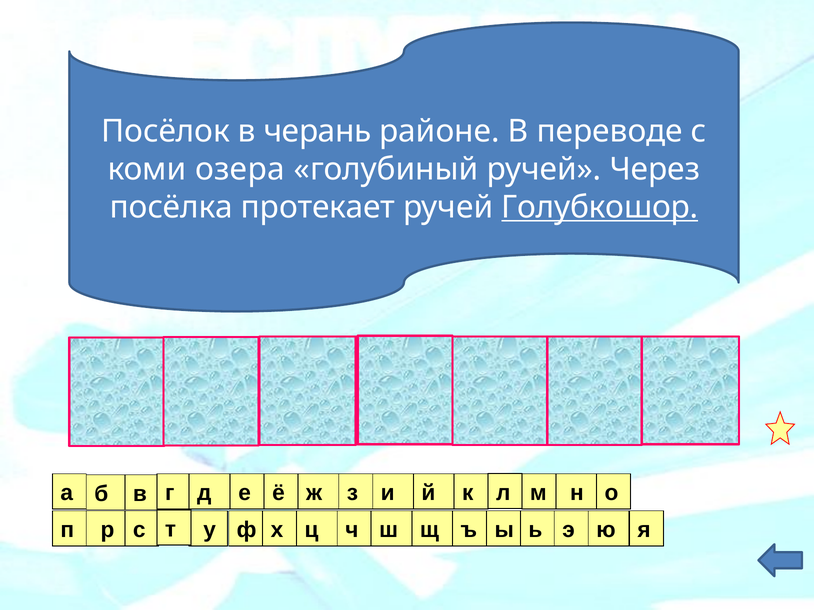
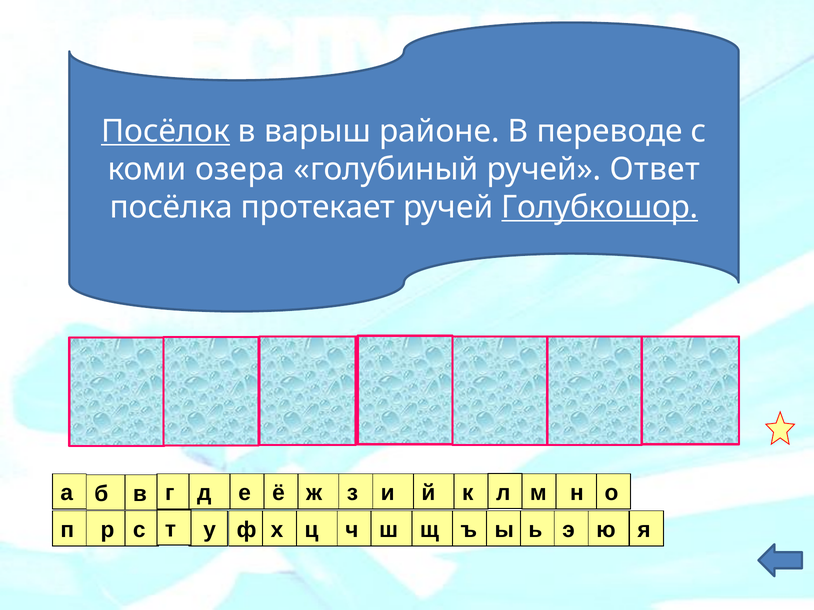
Посёлок underline: none -> present
черань: черань -> варыш
Через: Через -> Ответ
